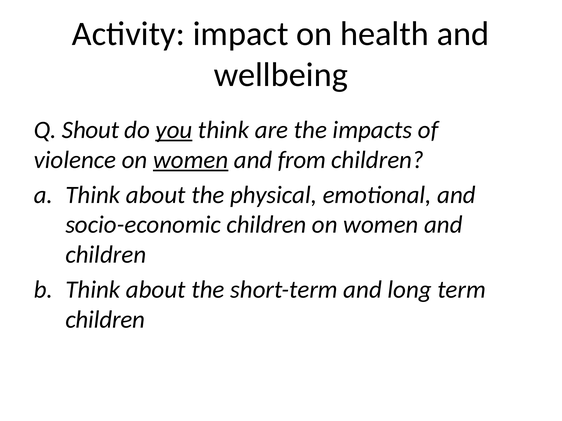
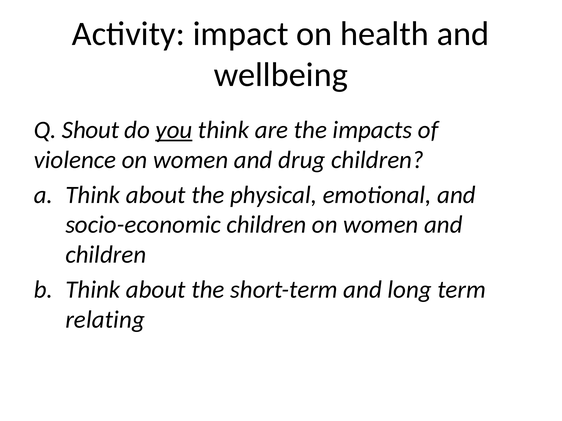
women at (191, 160) underline: present -> none
from: from -> drug
children at (105, 320): children -> relating
